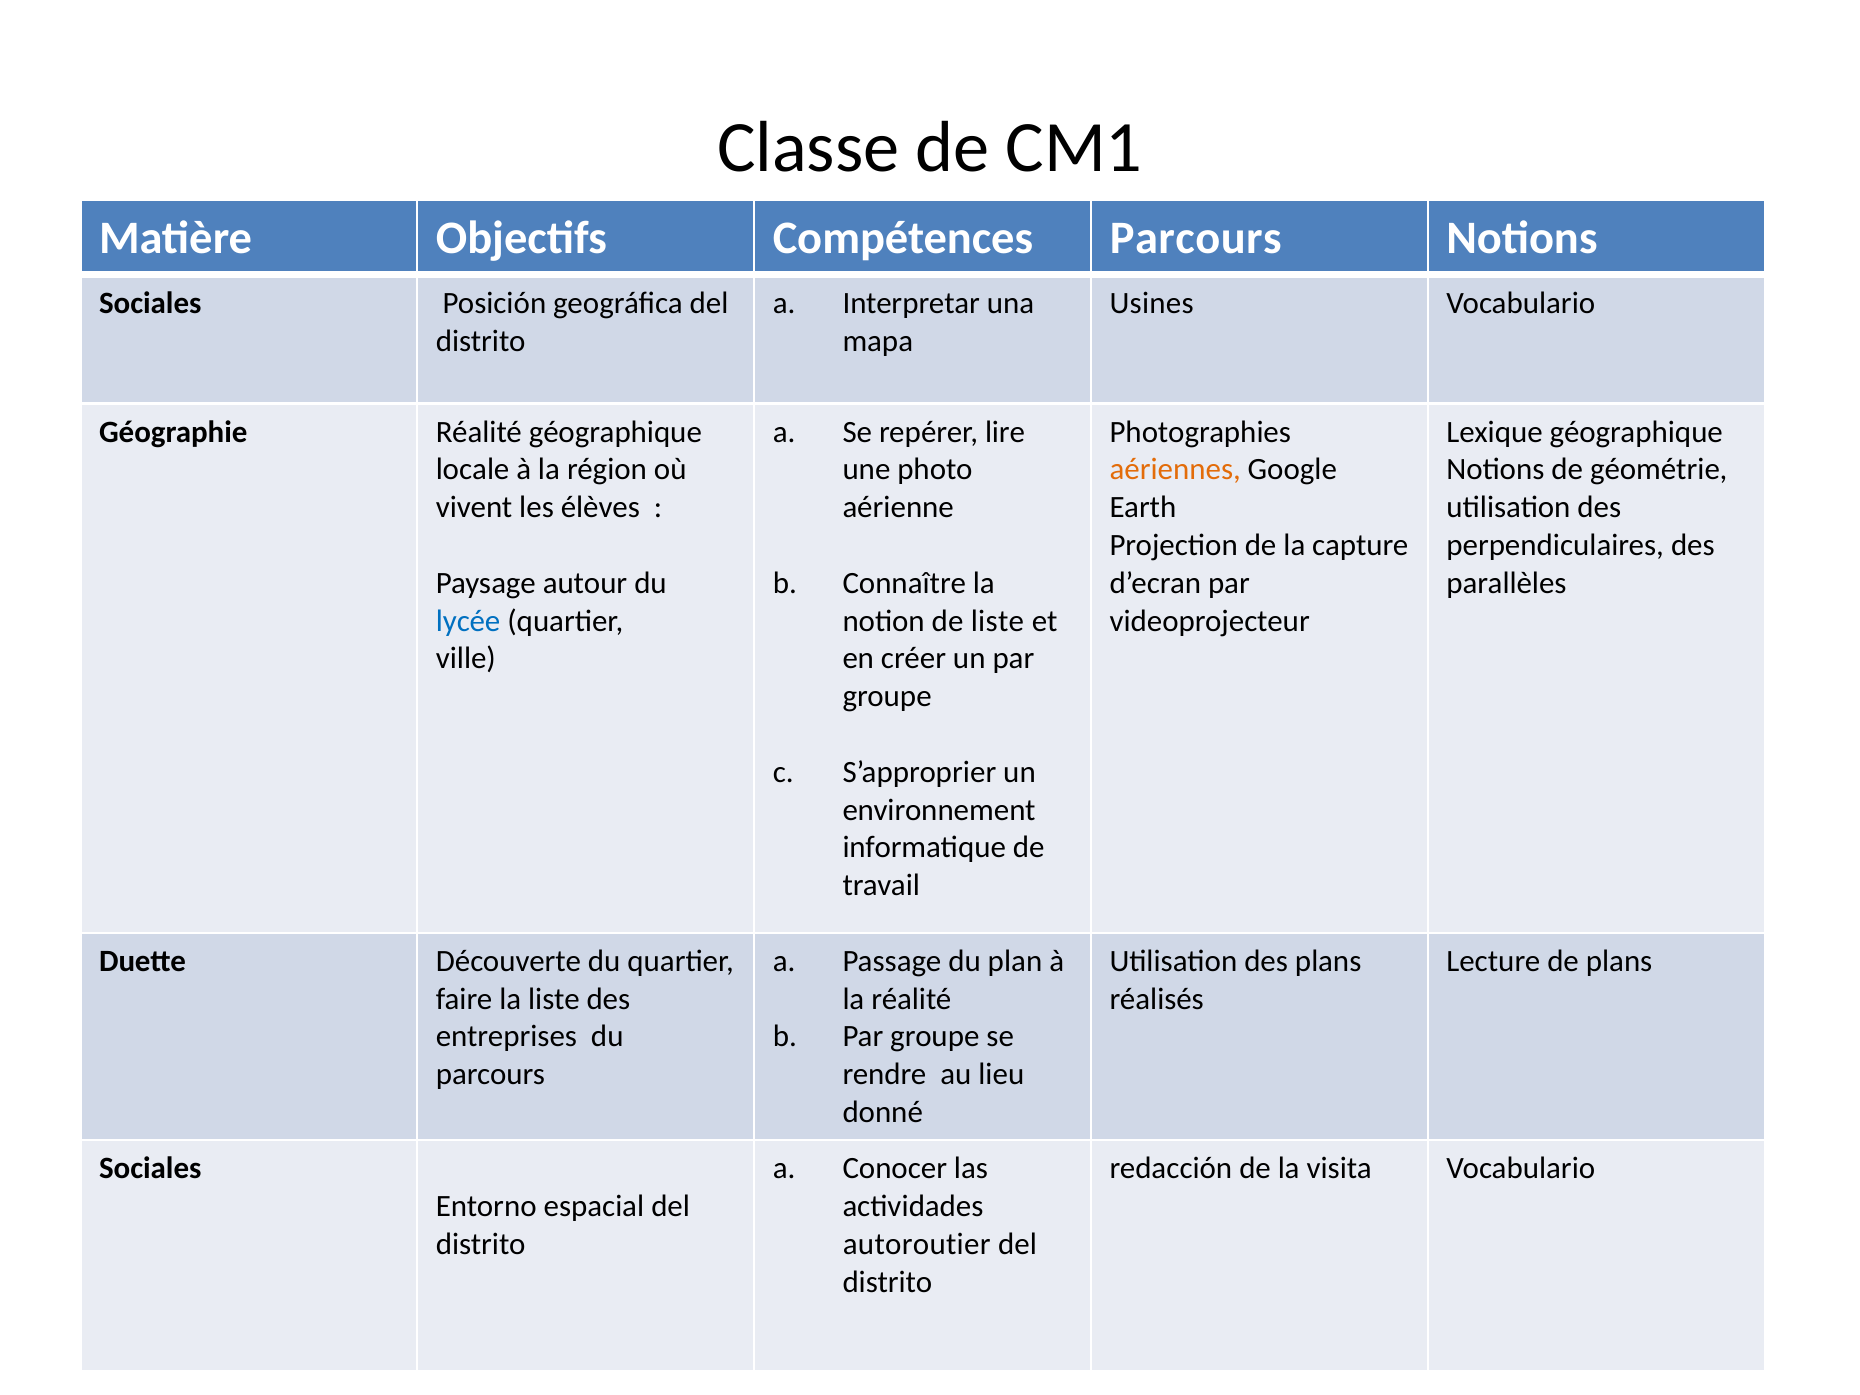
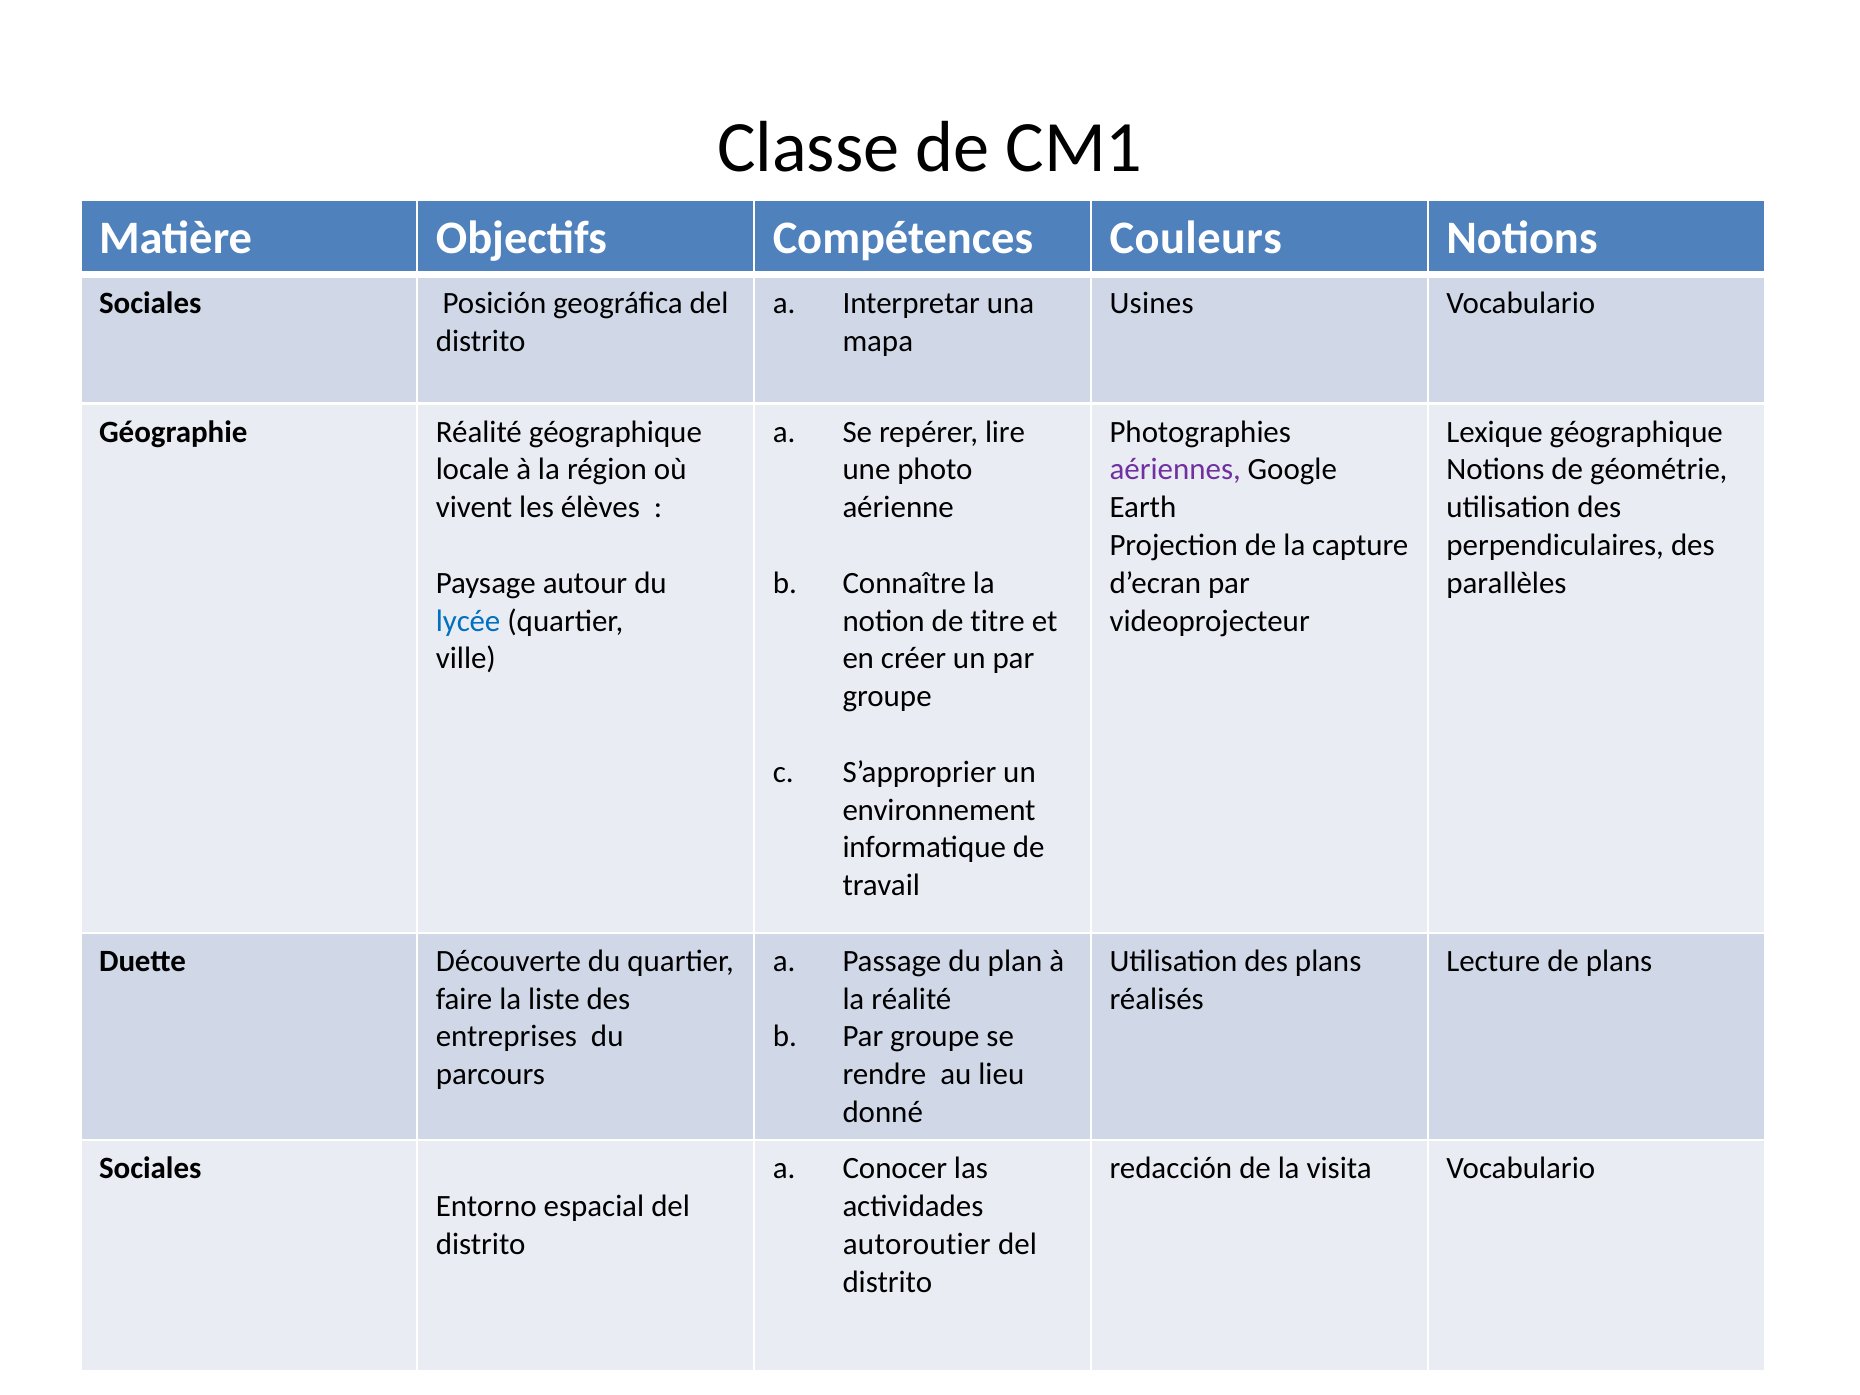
Compétences Parcours: Parcours -> Couleurs
aériennes colour: orange -> purple
de liste: liste -> titre
